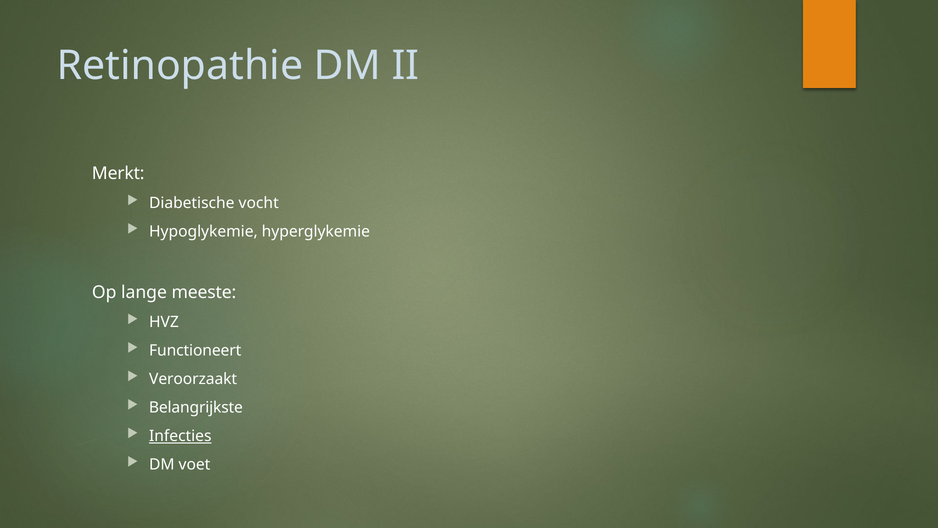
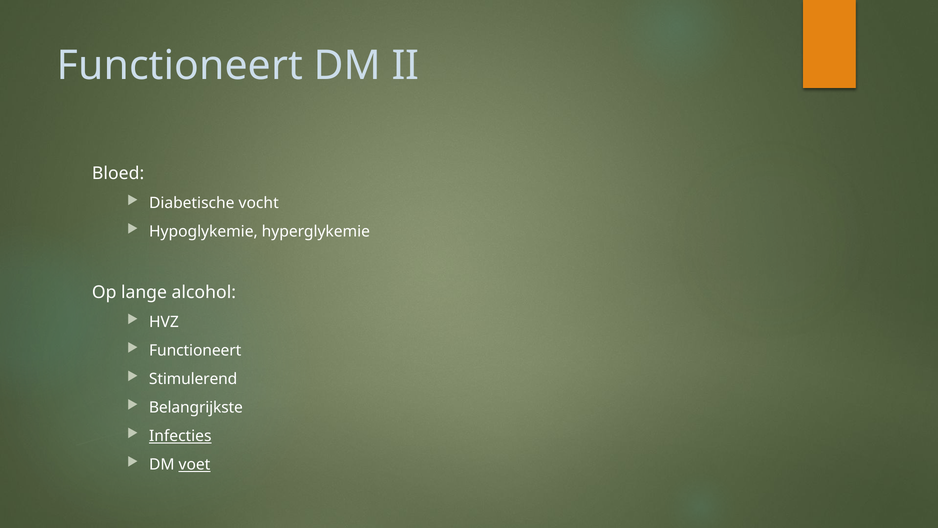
Retinopathie at (180, 66): Retinopathie -> Functioneert
Merkt: Merkt -> Bloed
meeste: meeste -> alcohol
Veroorzaakt: Veroorzaakt -> Stimulerend
voet underline: none -> present
